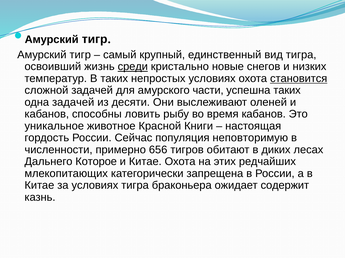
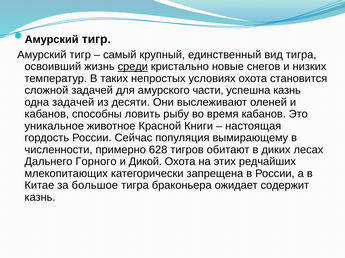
становится underline: present -> none
успешна таких: таких -> казнь
неповторимую: неповторимую -> вымирающему
656: 656 -> 628
Которое: Которое -> Горного
и Китае: Китае -> Дикой
за условиях: условиях -> большое
